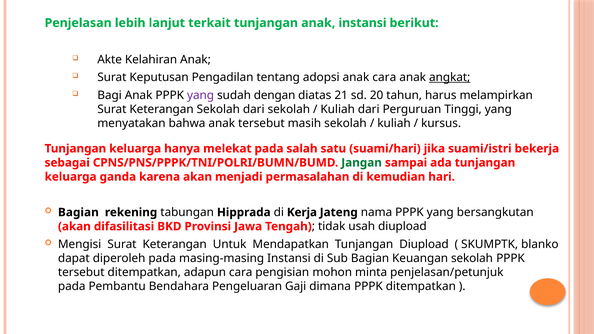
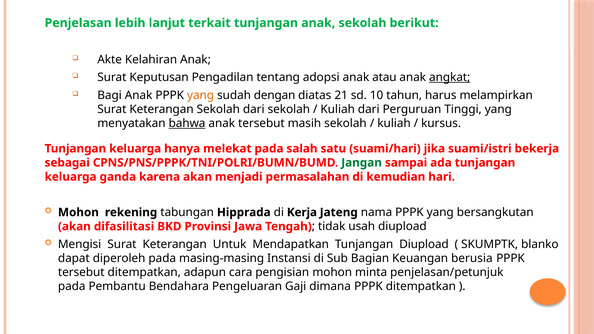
anak instansi: instansi -> sekolah
anak cara: cara -> atau
yang at (201, 95) colour: purple -> orange
20: 20 -> 10
bahwa underline: none -> present
Bagian at (78, 212): Bagian -> Mohon
Keuangan sekolah: sekolah -> berusia
